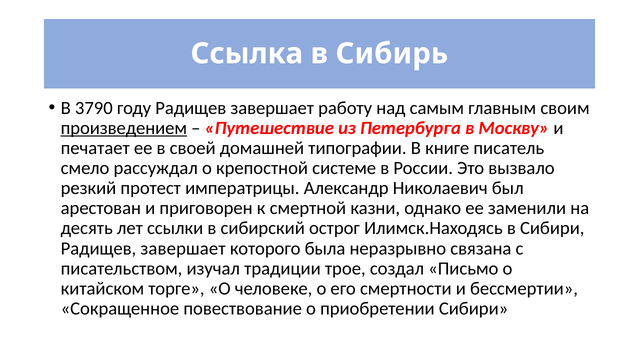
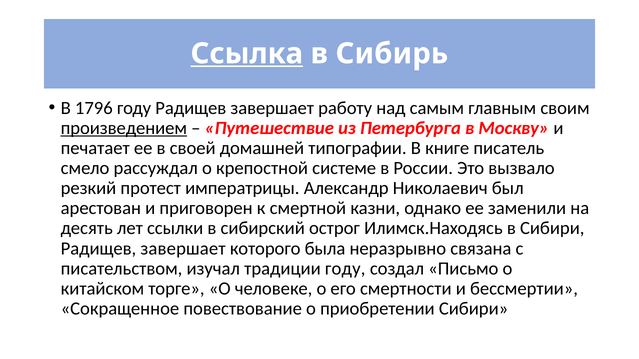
Ссылка underline: none -> present
3790: 3790 -> 1796
традиции трое: трое -> году
